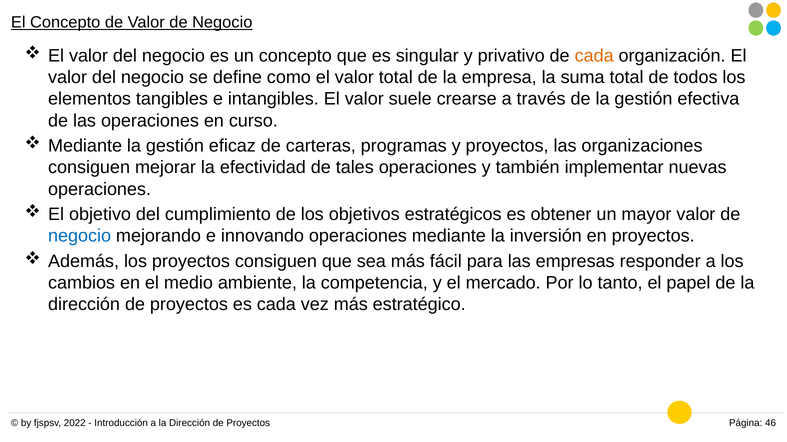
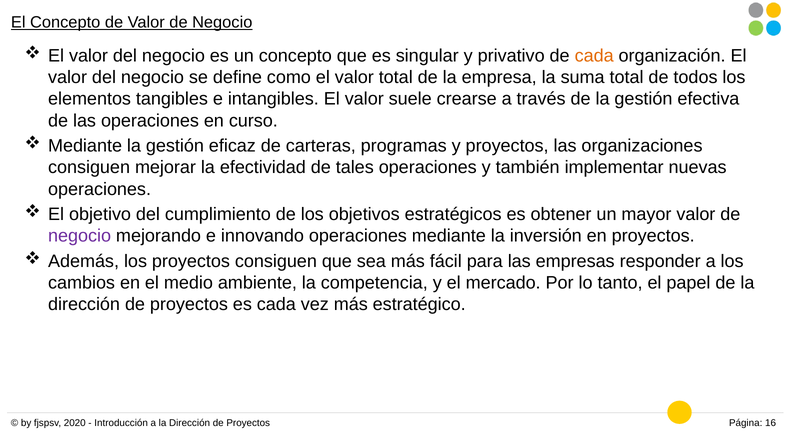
negocio at (80, 236) colour: blue -> purple
2022: 2022 -> 2020
46: 46 -> 16
